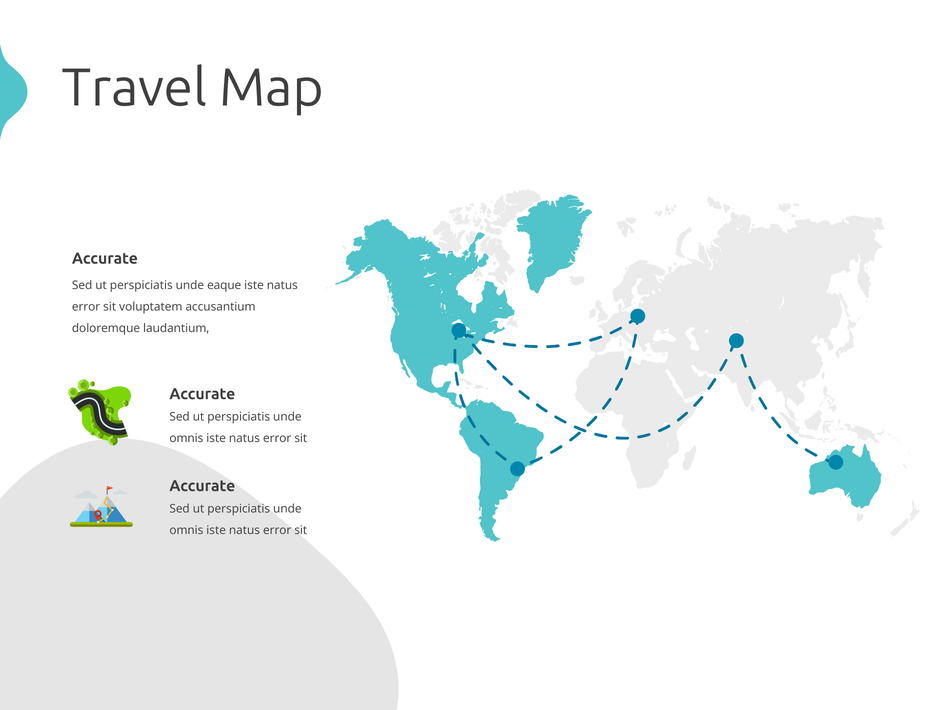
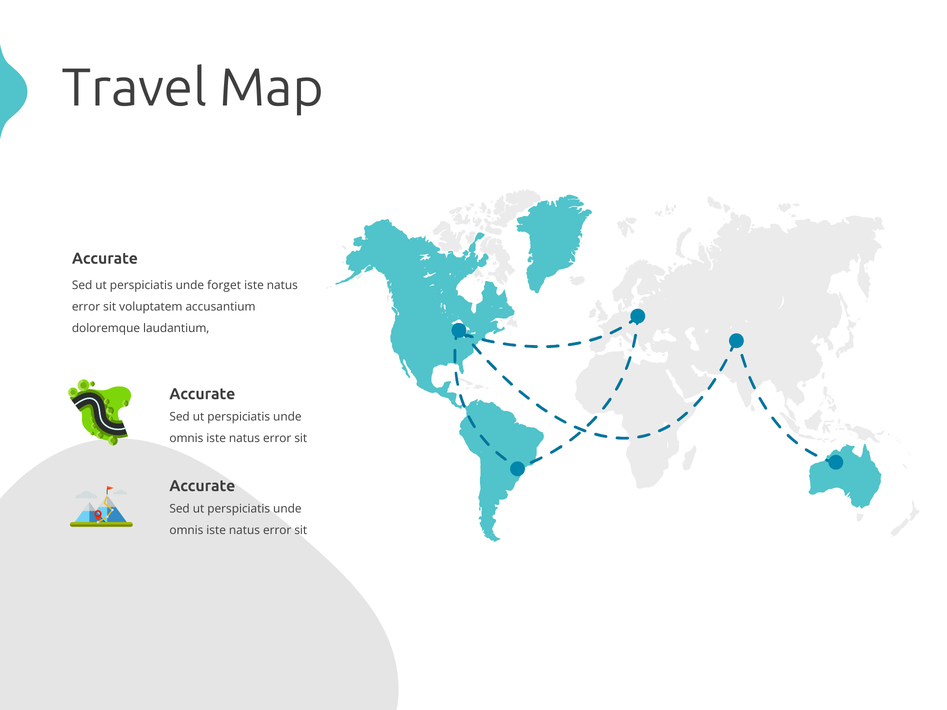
eaque: eaque -> forget
